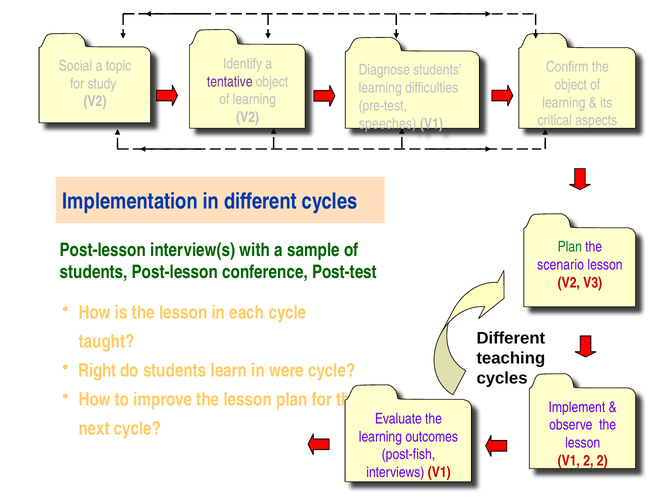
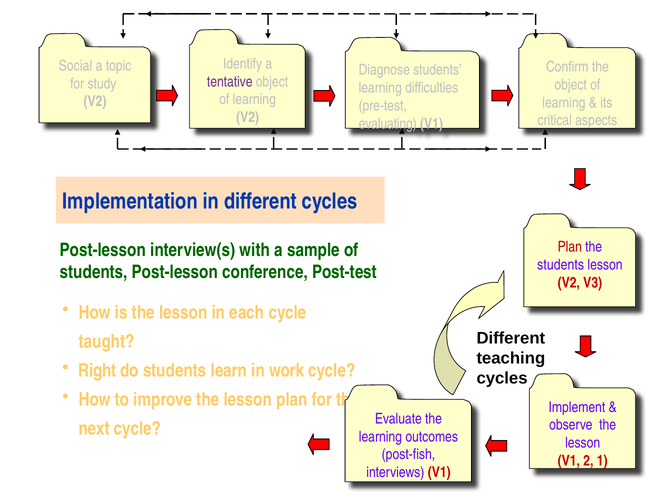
speeches: speeches -> evaluating
Plan at (570, 247) colour: green -> red
scenario at (561, 265): scenario -> students
were: were -> work
2 2: 2 -> 1
